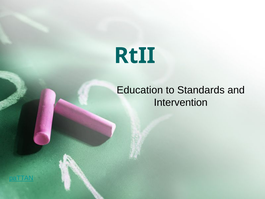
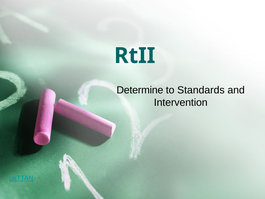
Education: Education -> Determine
